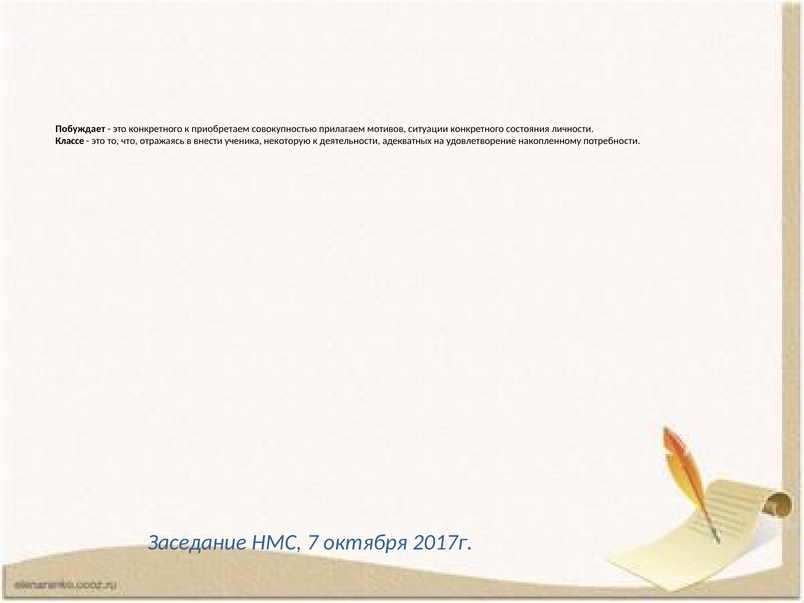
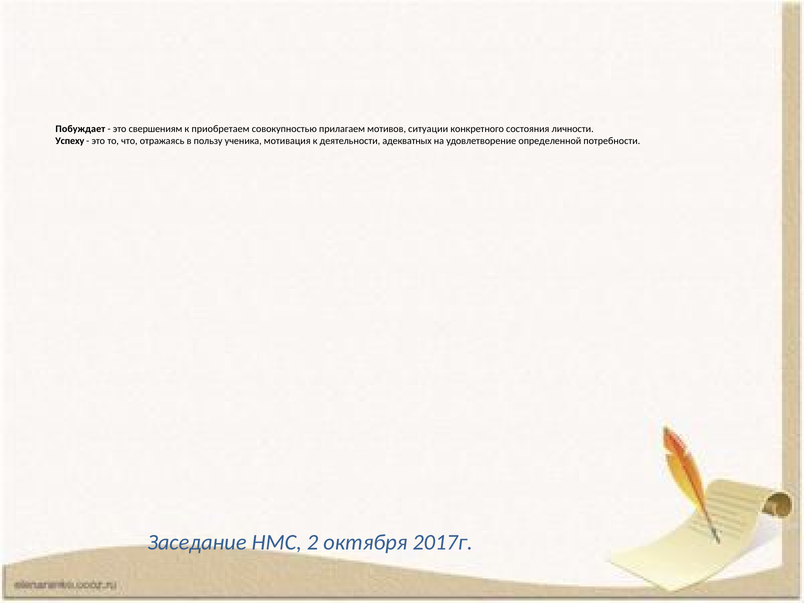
это конкретного: конкретного -> свершениям
Классе: Классе -> Успеху
внести: внести -> пользу
некоторую: некоторую -> мотивация
накопленному: накопленному -> определенной
7: 7 -> 2
